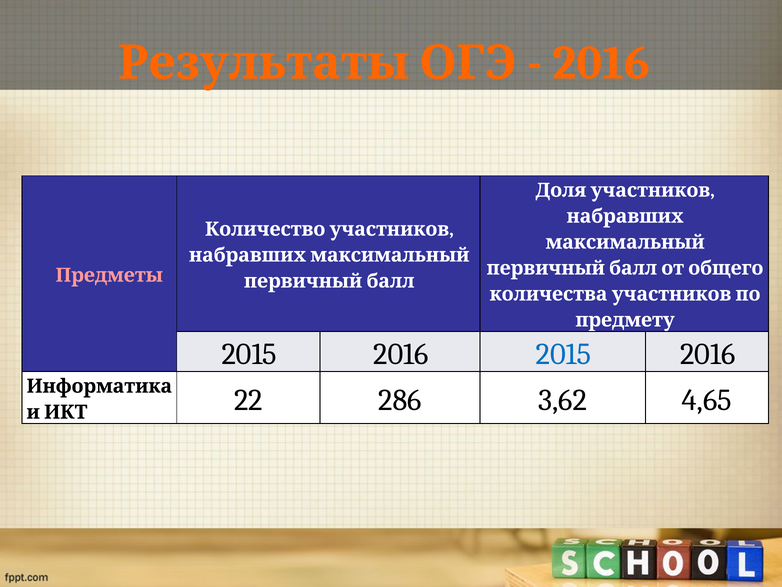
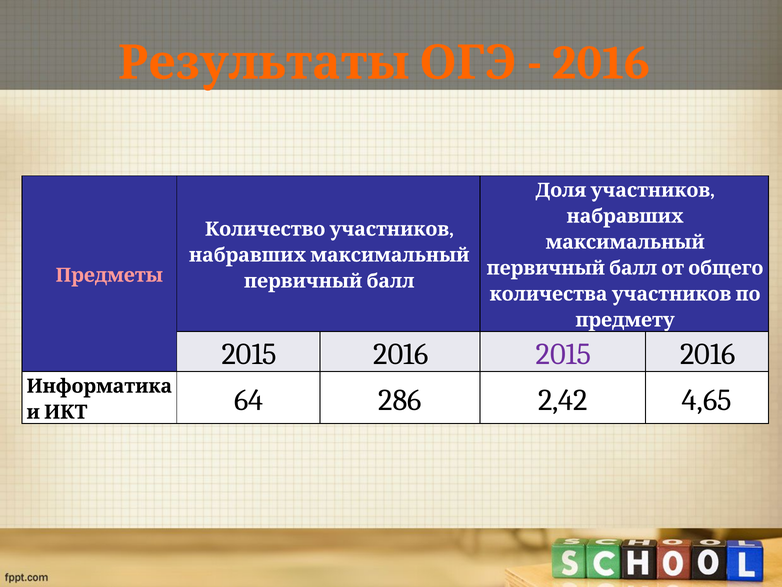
2015 at (564, 354) colour: blue -> purple
22: 22 -> 64
3,62: 3,62 -> 2,42
